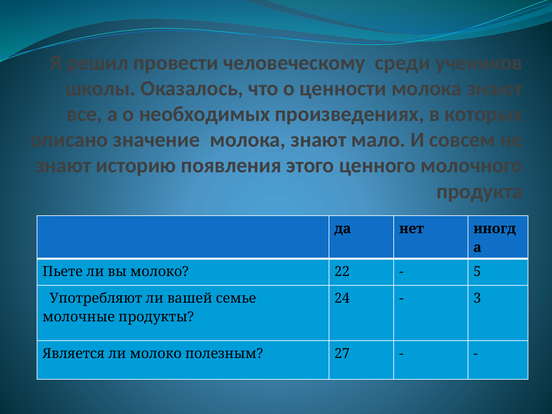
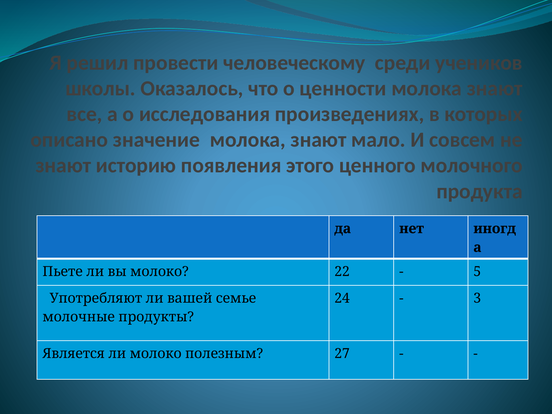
необходимых: необходимых -> исследования
